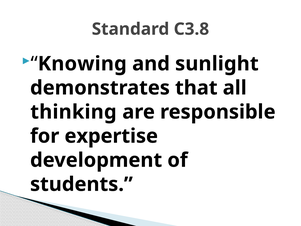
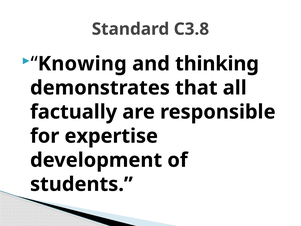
sunlight: sunlight -> thinking
thinking: thinking -> factually
